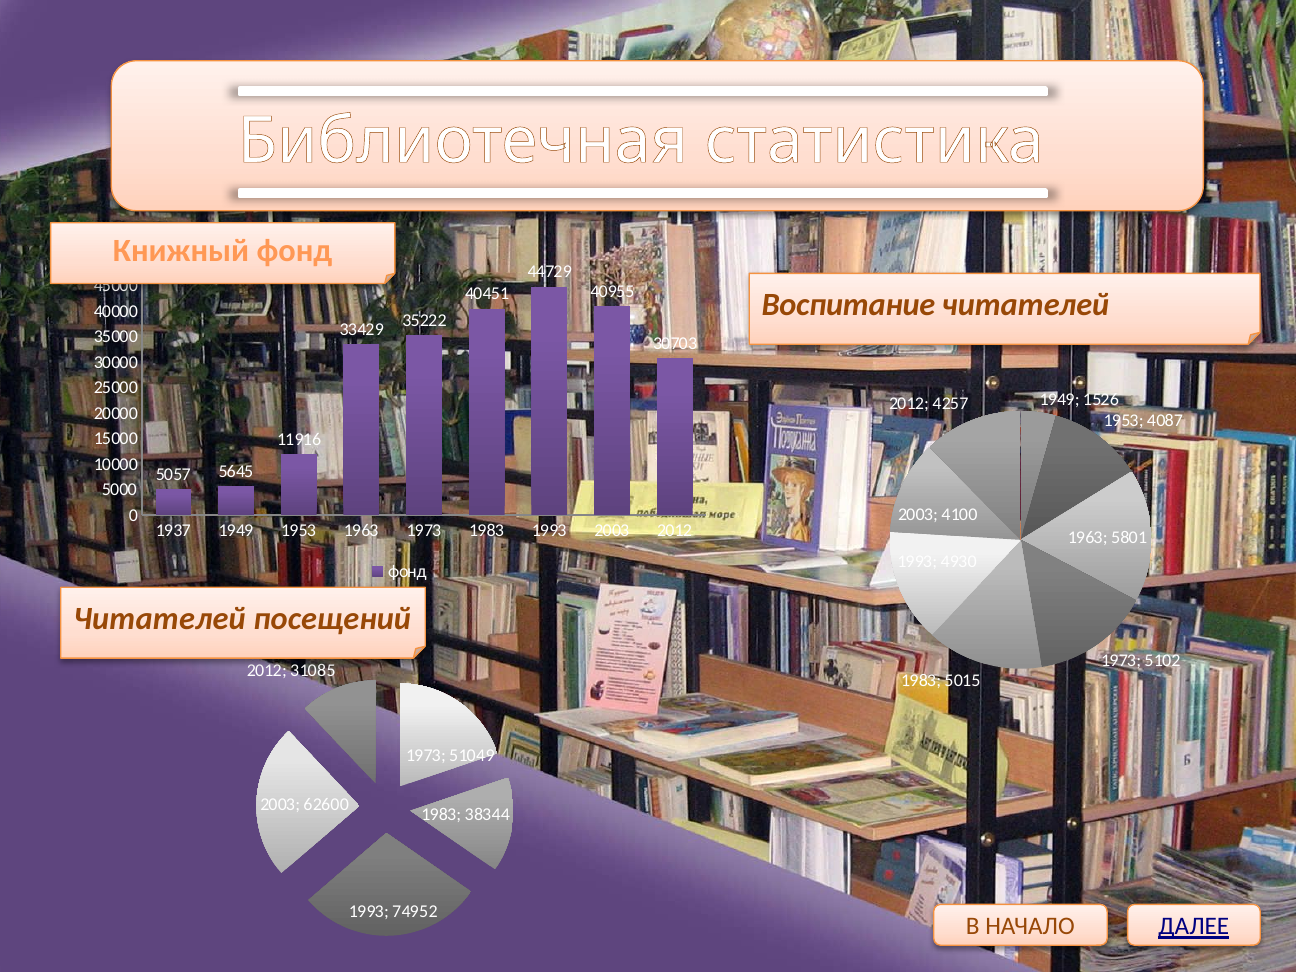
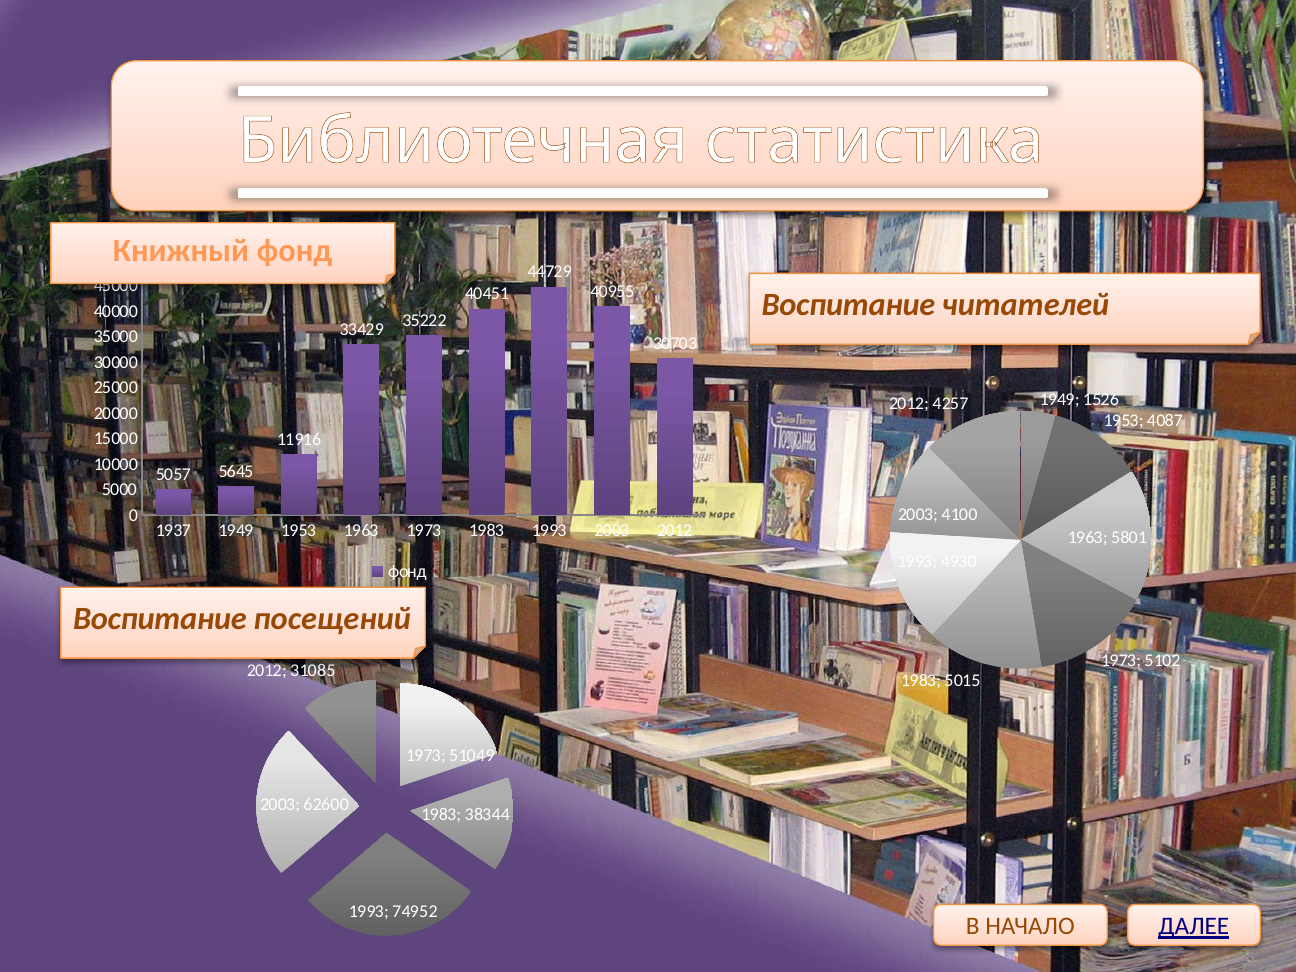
Читателей at (160, 619): Читателей -> Воспитание
